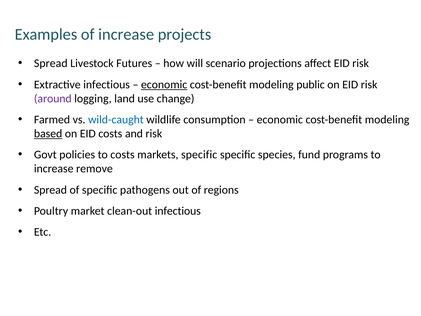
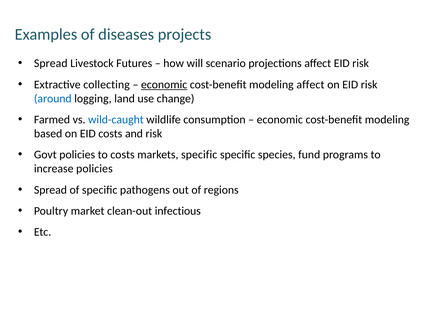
of increase: increase -> diseases
Extractive infectious: infectious -> collecting
modeling public: public -> affect
around colour: purple -> blue
based underline: present -> none
increase remove: remove -> policies
